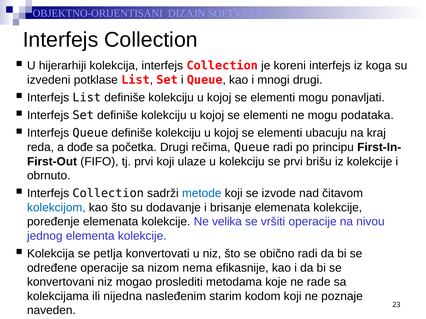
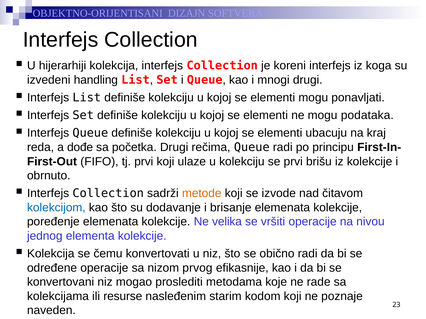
potklase: potklase -> handling
metode colour: blue -> orange
petlja: petlja -> čemu
nema: nema -> prvog
nijedna: nijedna -> resurse
